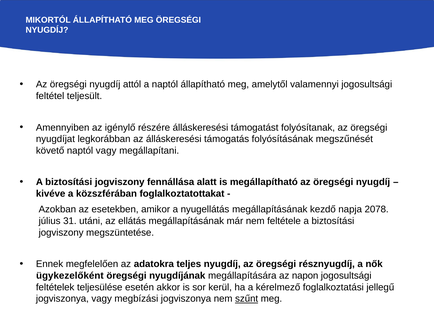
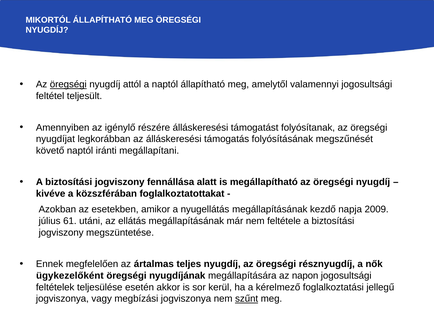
öregségi at (68, 85) underline: none -> present
naptól vagy: vagy -> iránti
2078: 2078 -> 2009
31: 31 -> 61
adatokra: adatokra -> ártalmas
